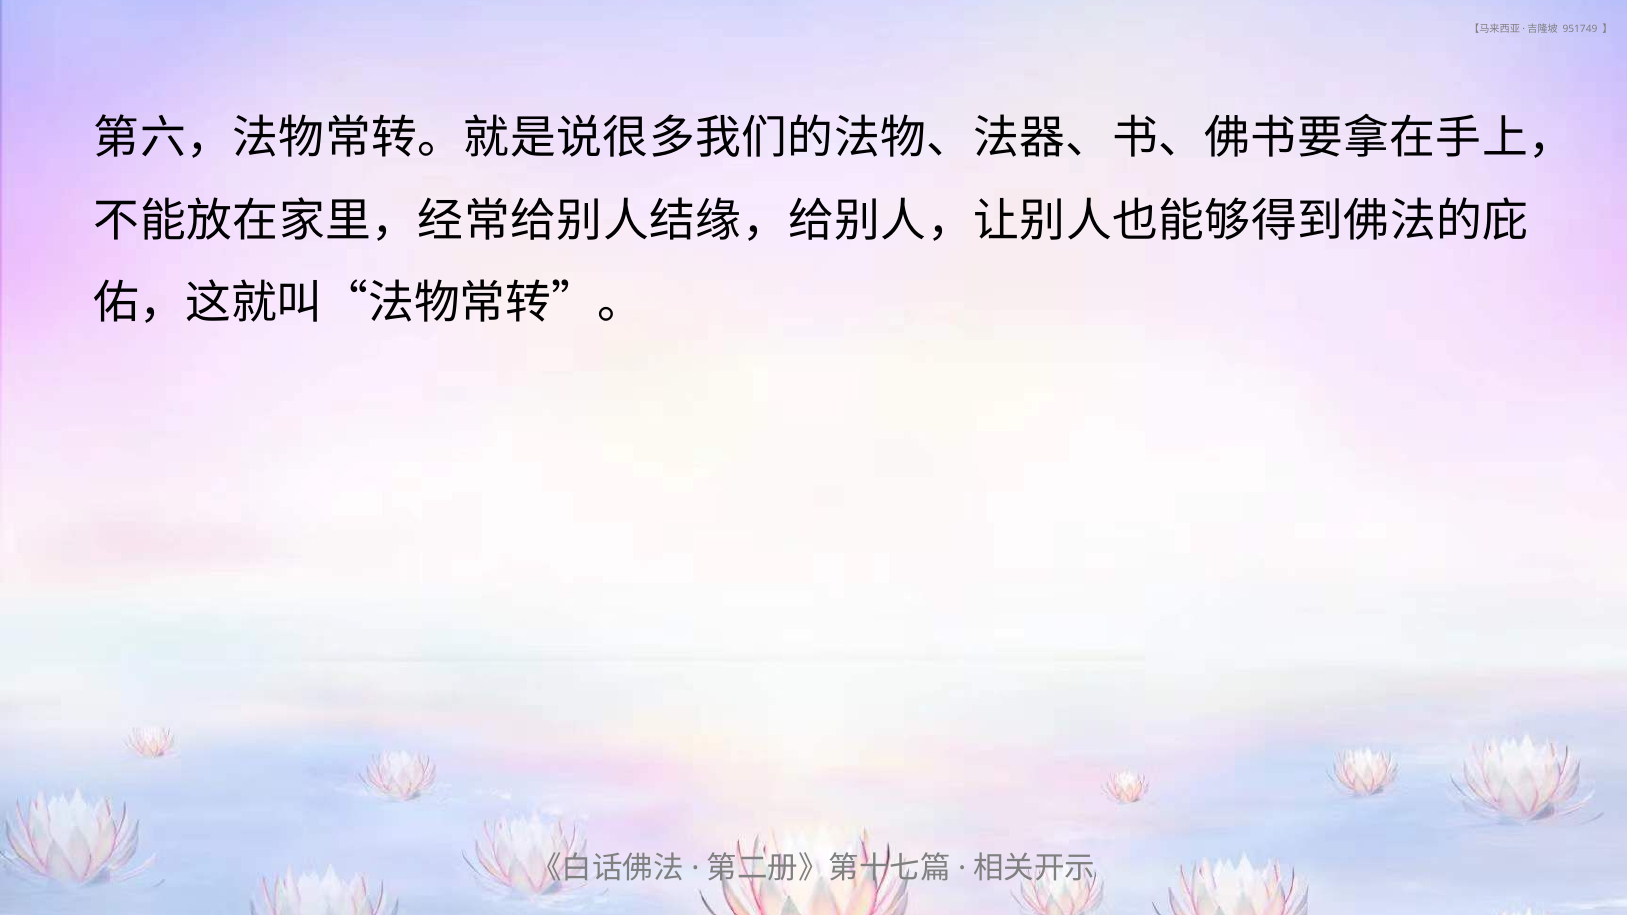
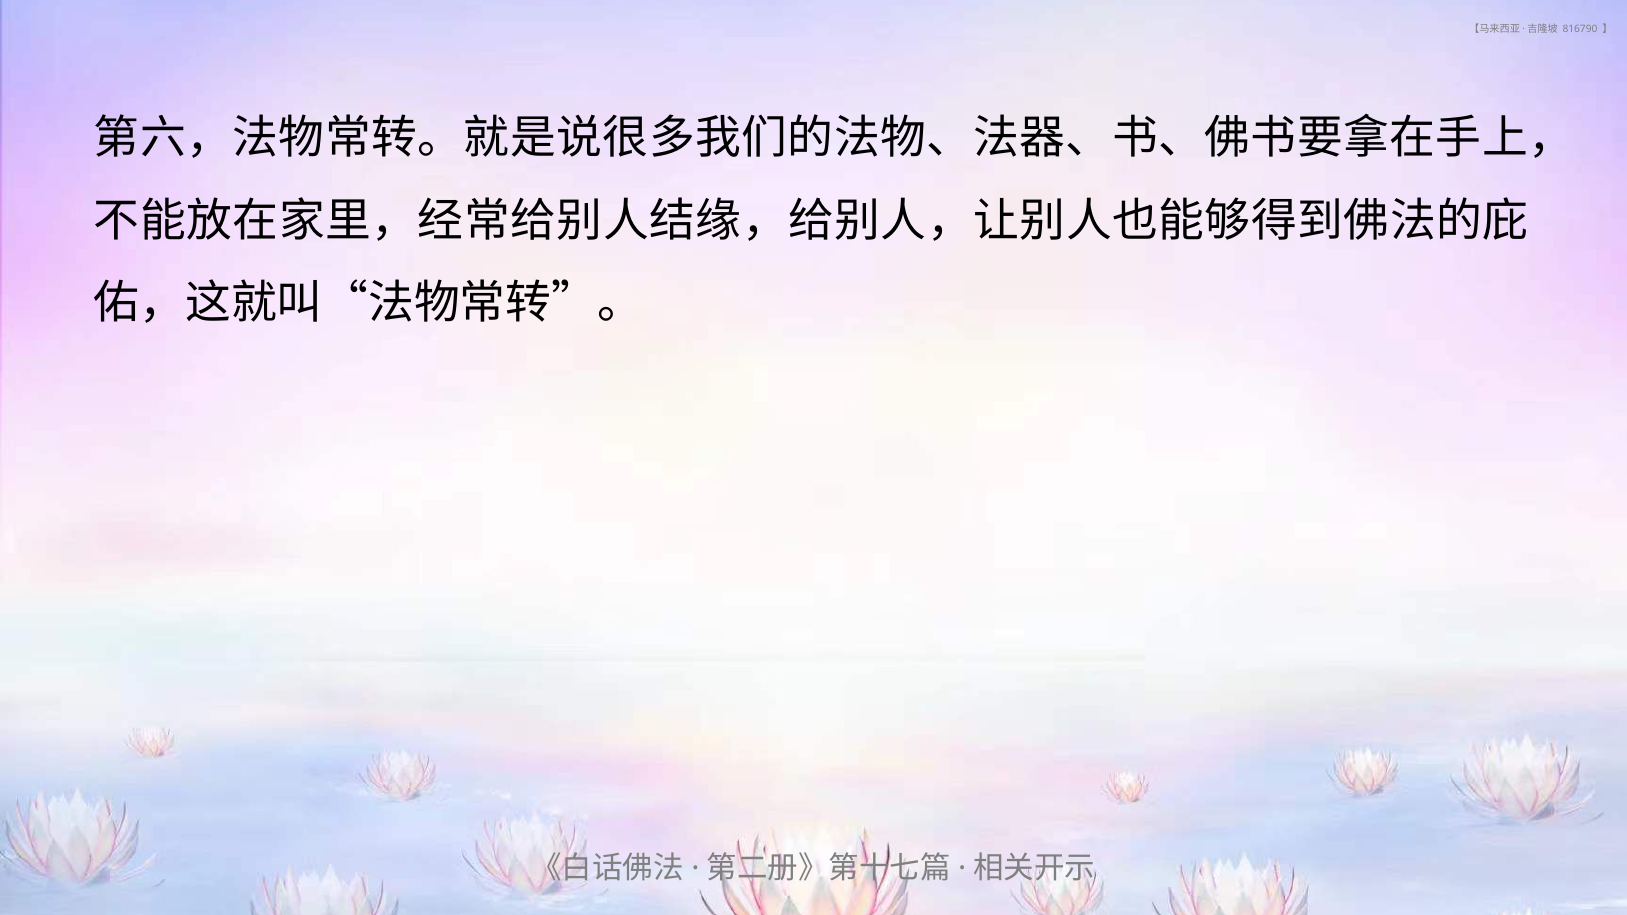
951749: 951749 -> 816790
